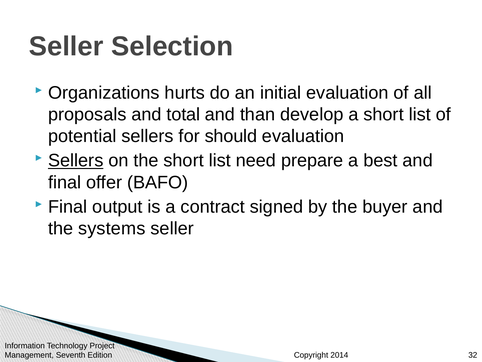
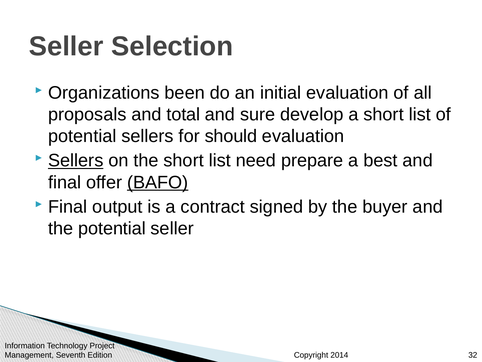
hurts: hurts -> been
than: than -> sure
BAFO underline: none -> present
the systems: systems -> potential
